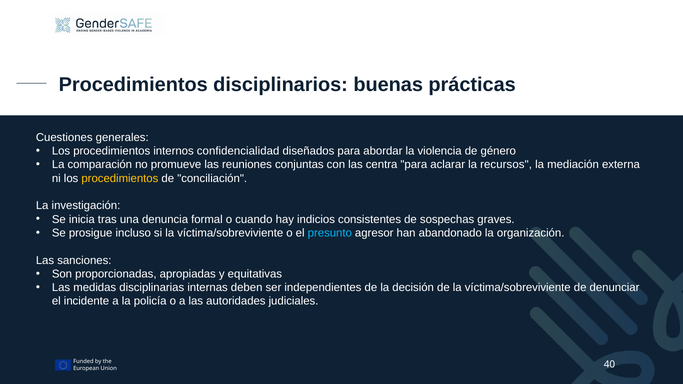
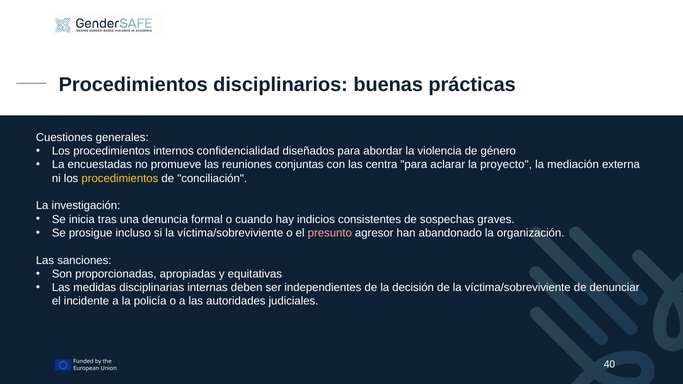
comparación: comparación -> encuestadas
recursos: recursos -> proyecto
presunto colour: light blue -> pink
